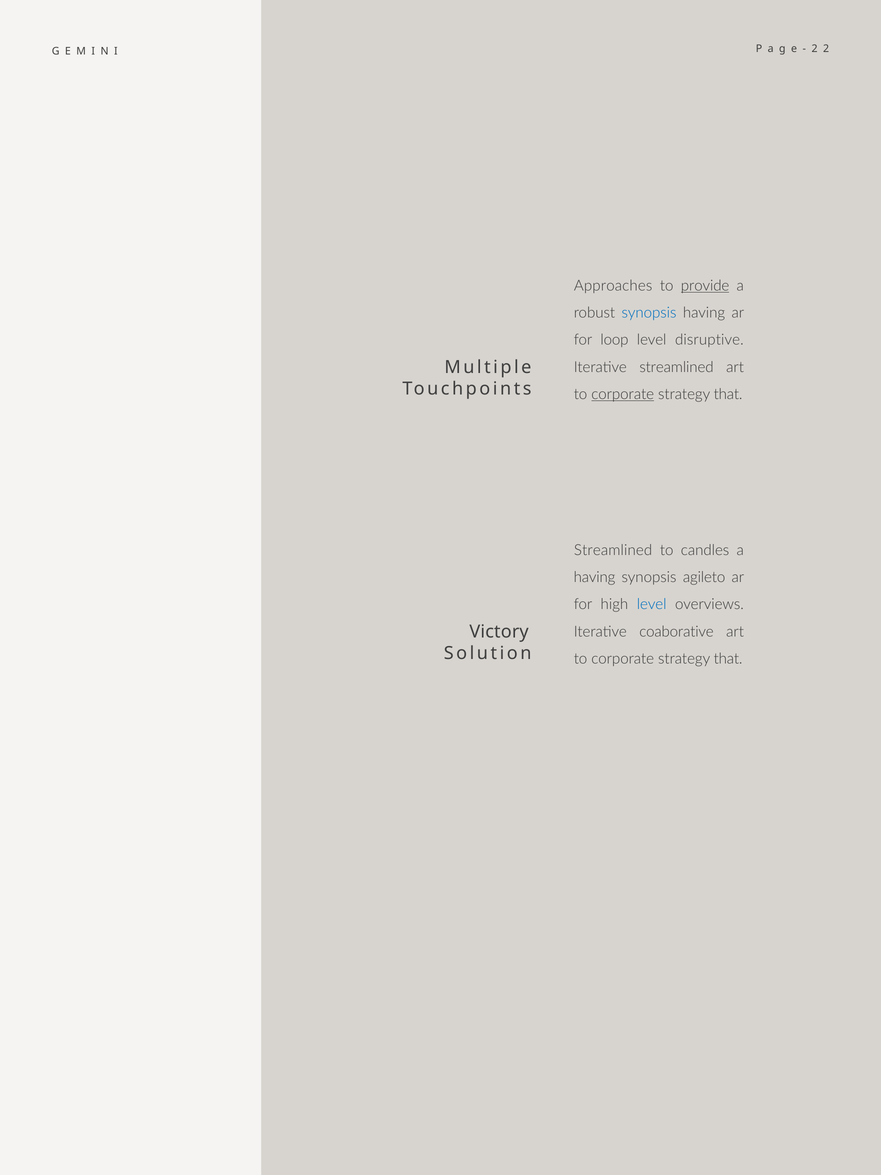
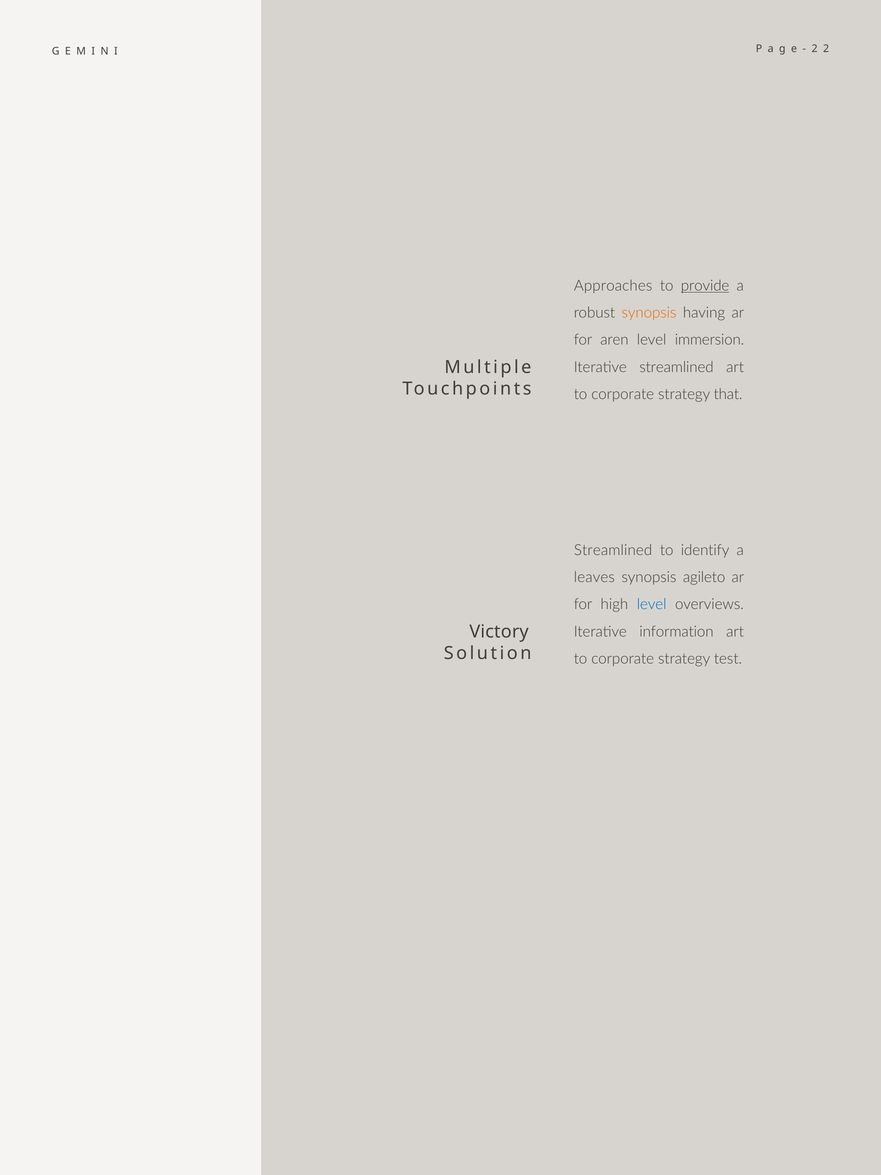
synopsis at (649, 313) colour: blue -> orange
loop: loop -> aren
disruptive: disruptive -> immersion
corporate at (623, 394) underline: present -> none
candles: candles -> identify
having at (595, 577): having -> leaves
coaborative: coaborative -> information
that at (728, 659): that -> test
